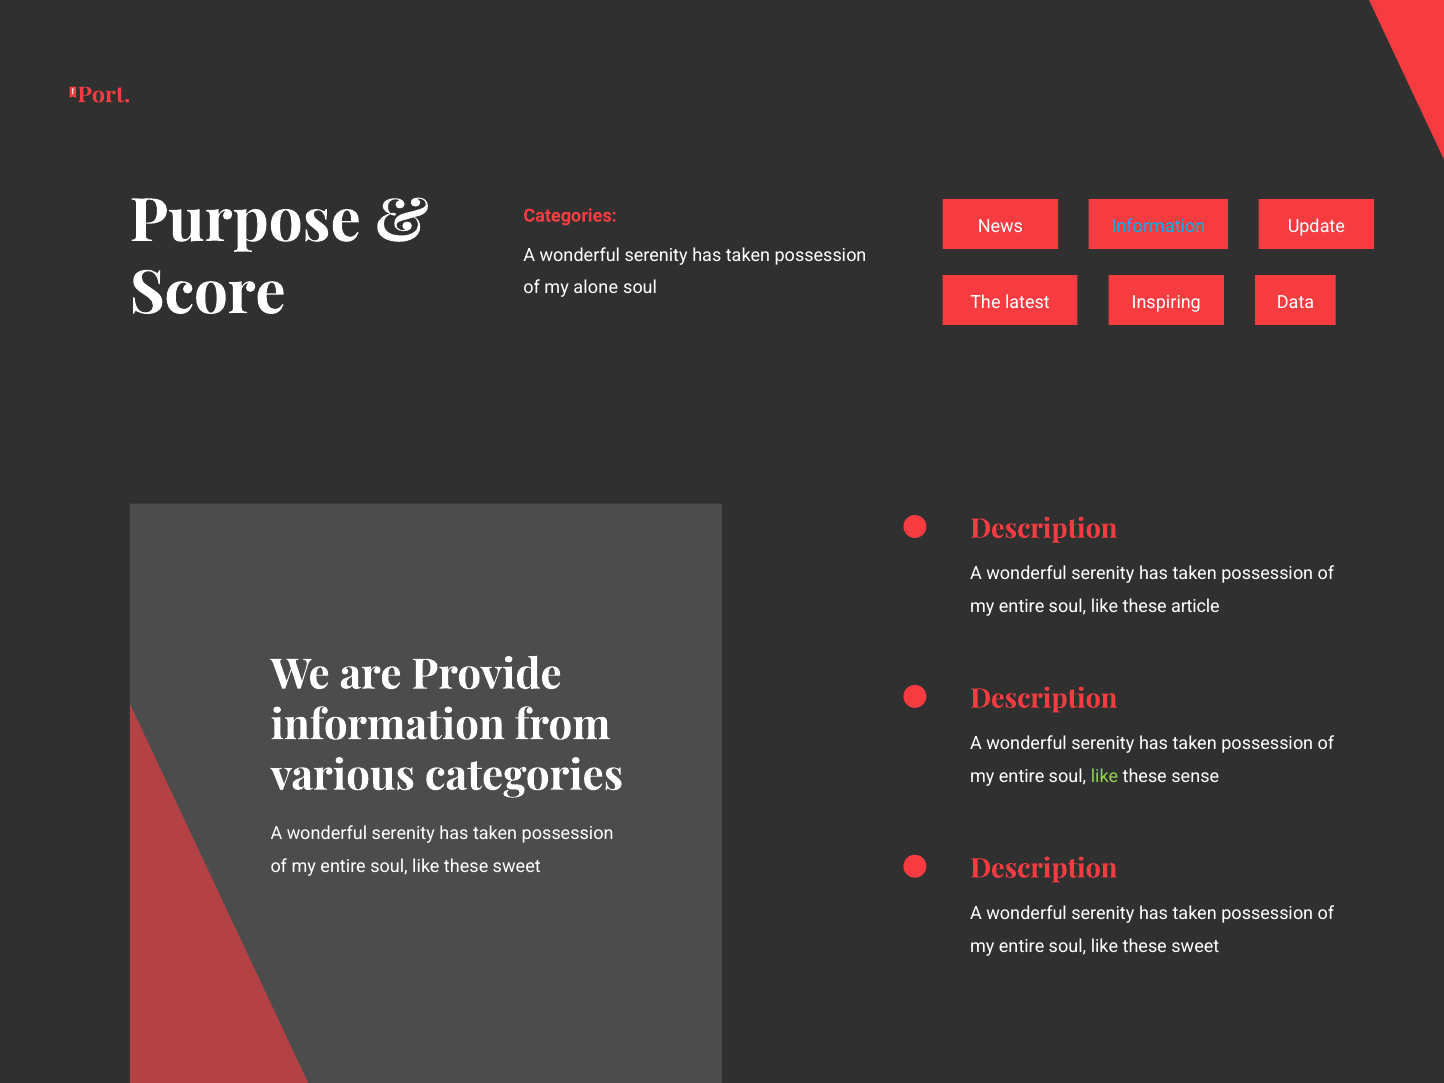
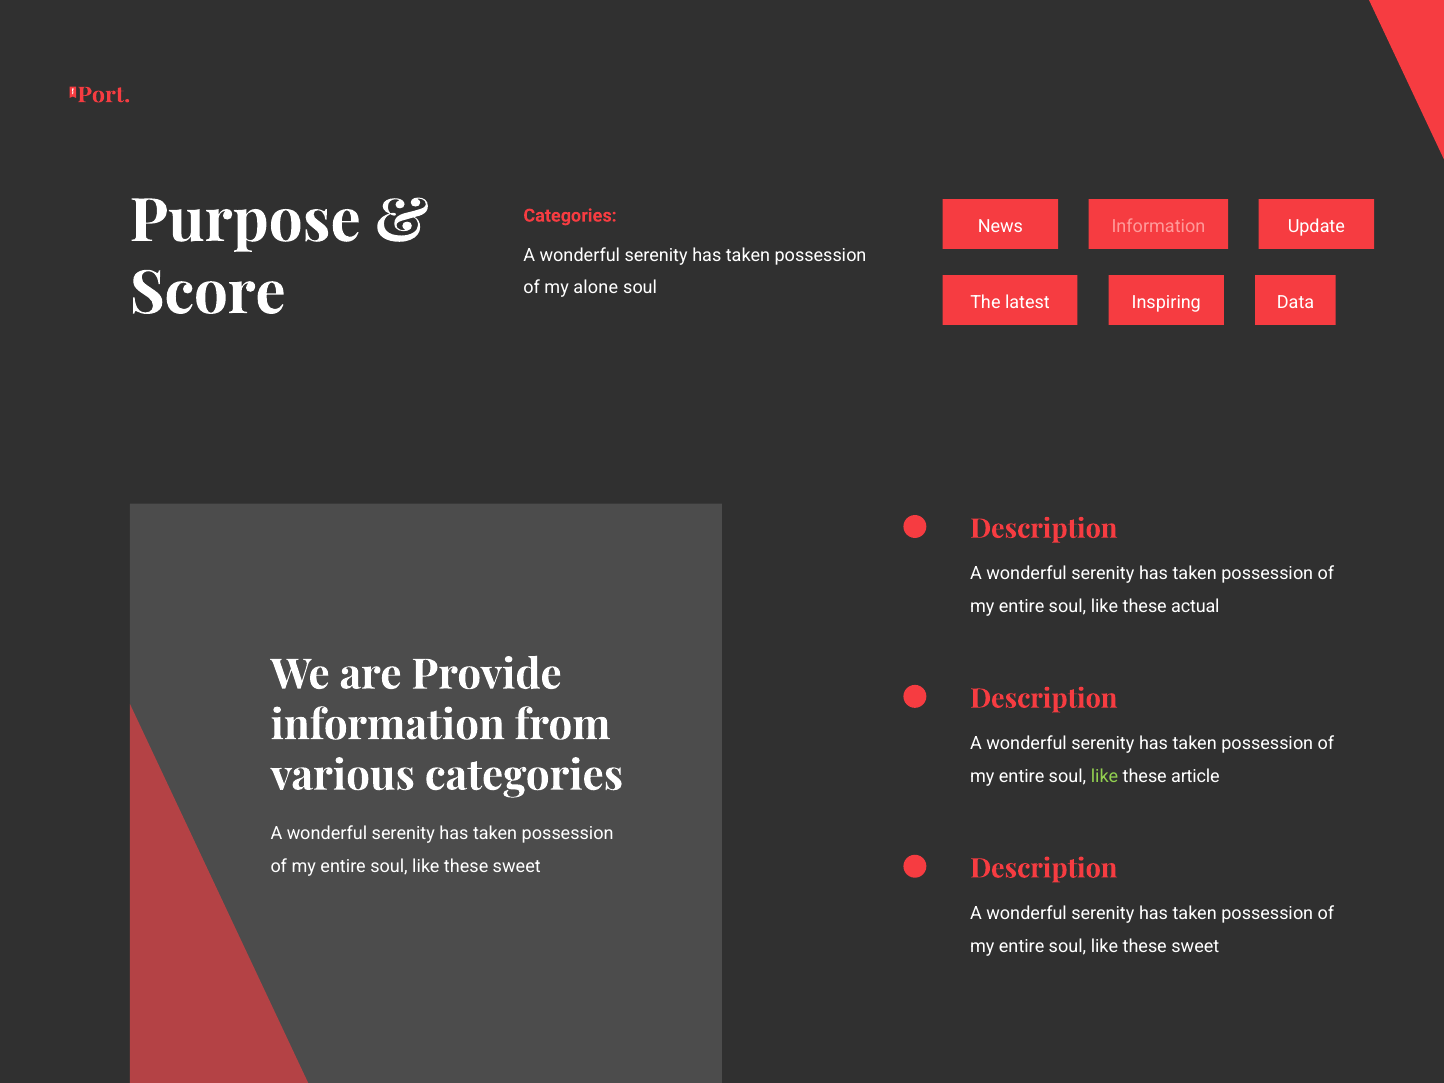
Information at (1158, 226) colour: light blue -> pink
article: article -> actual
sense: sense -> article
